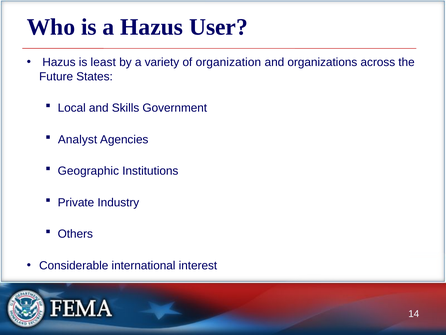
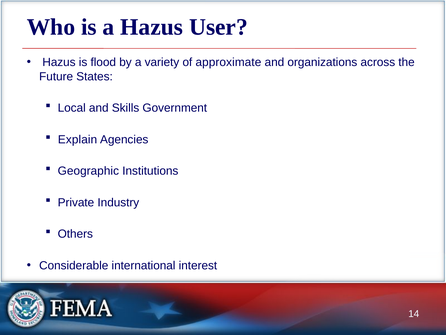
least: least -> flood
organization: organization -> approximate
Analyst: Analyst -> Explain
